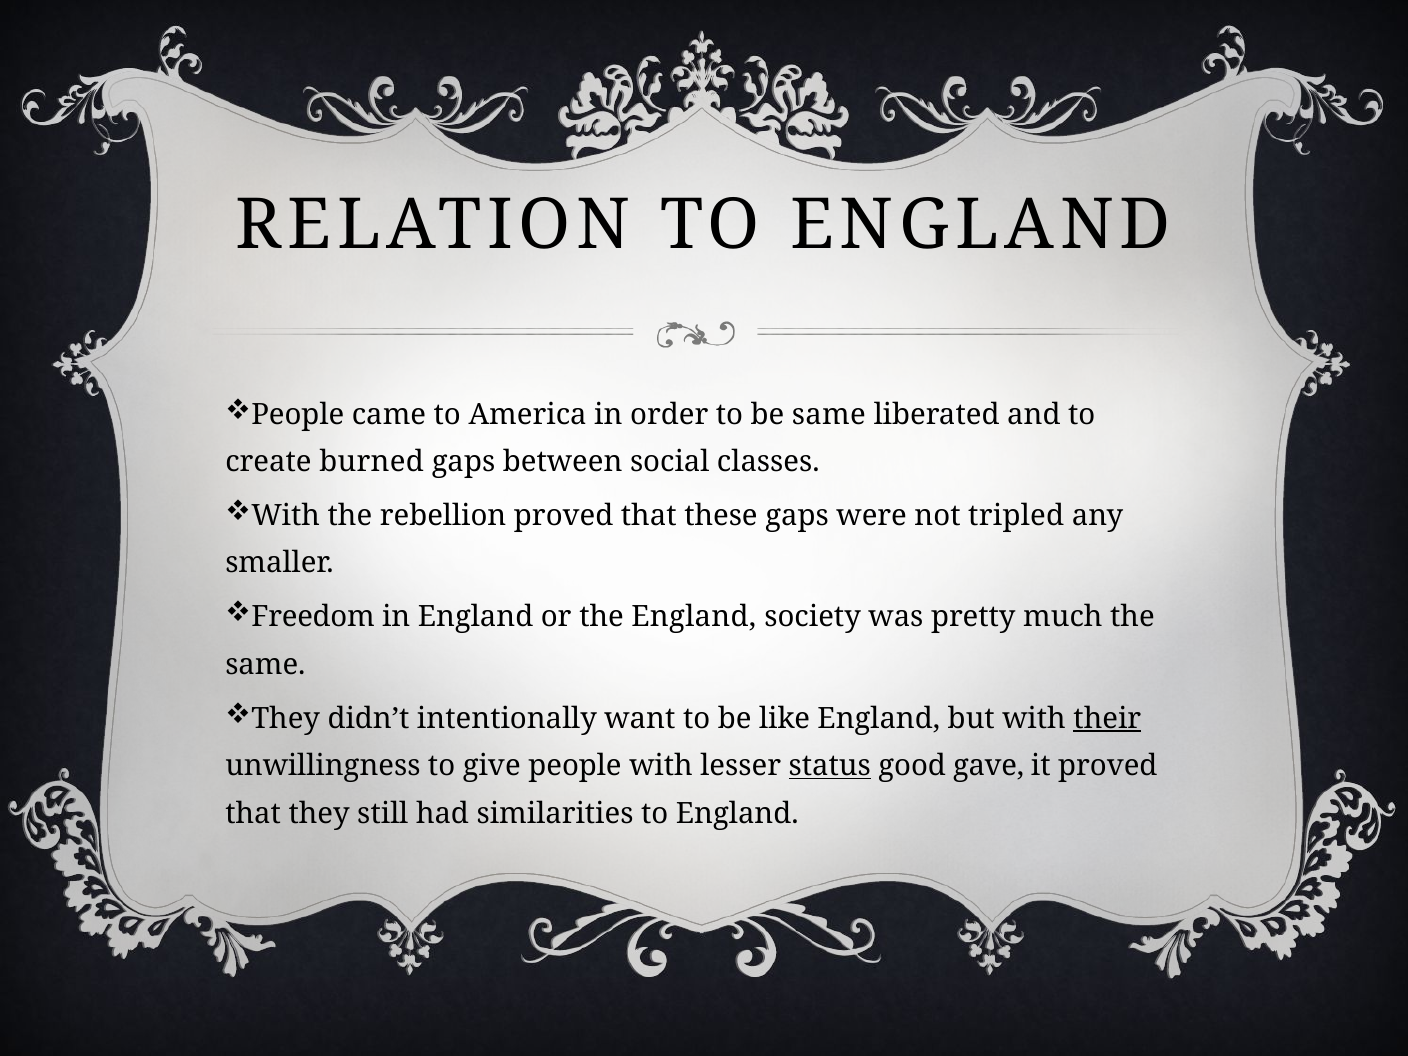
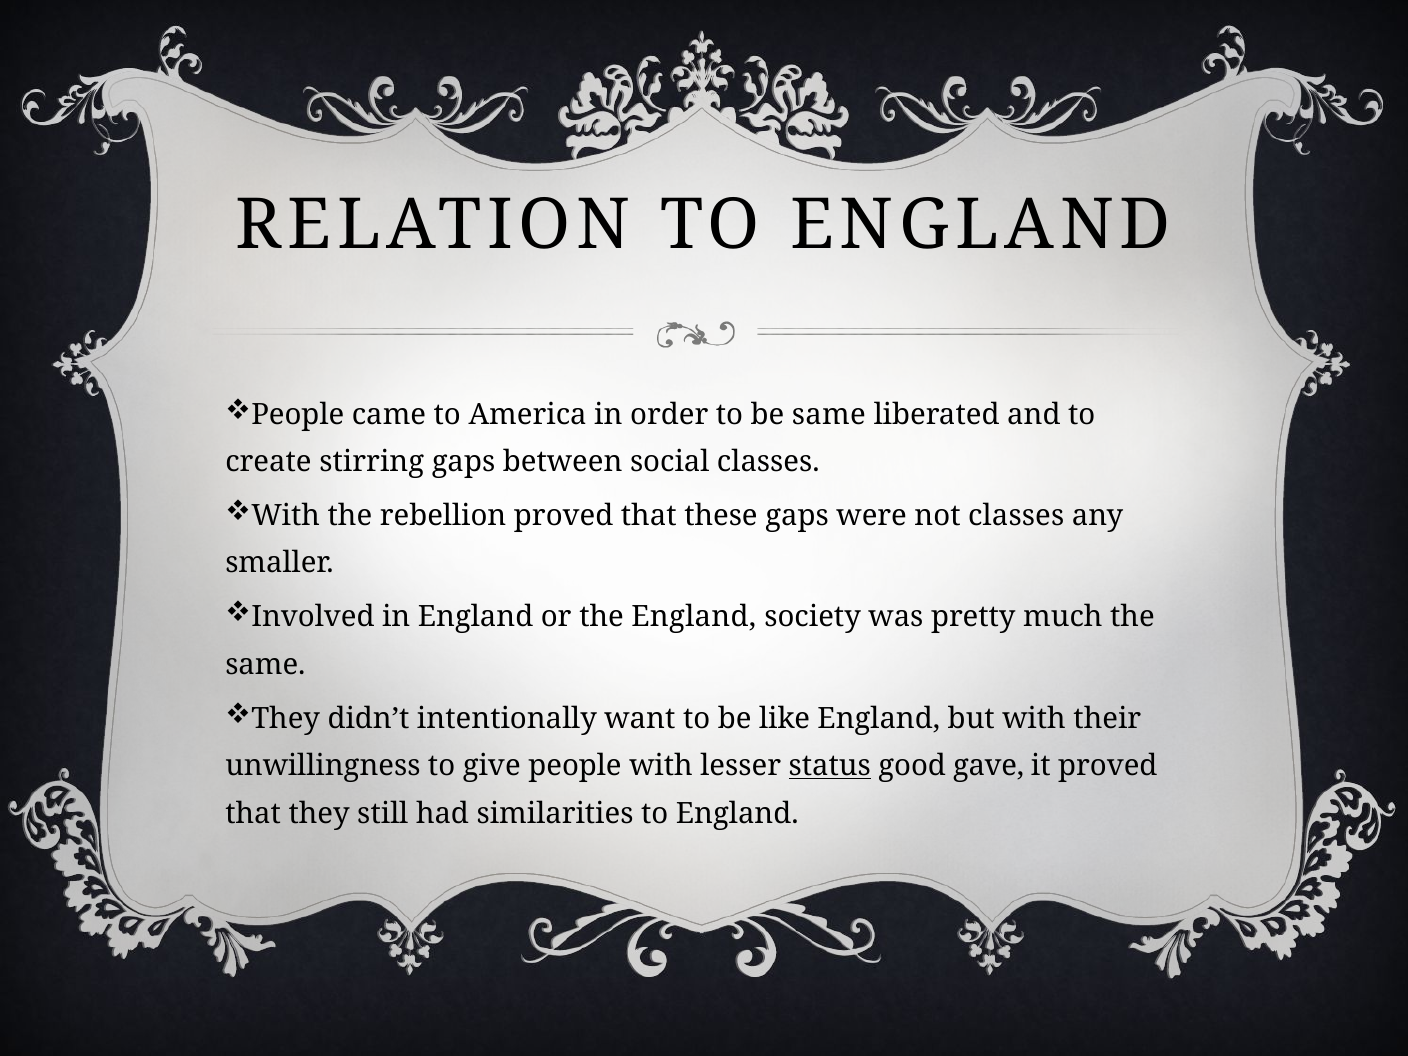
burned: burned -> stirring
not tripled: tripled -> classes
Freedom: Freedom -> Involved
their underline: present -> none
